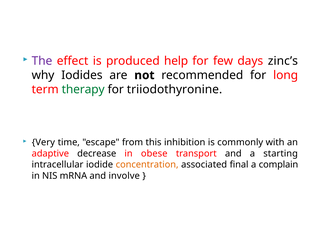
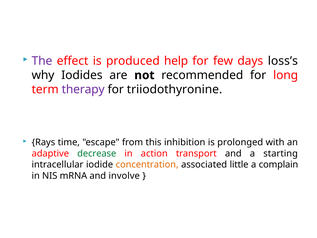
zinc’s: zinc’s -> loss’s
therapy colour: green -> purple
Very: Very -> Rays
commonly: commonly -> prolonged
decrease colour: black -> green
obese: obese -> action
final: final -> little
